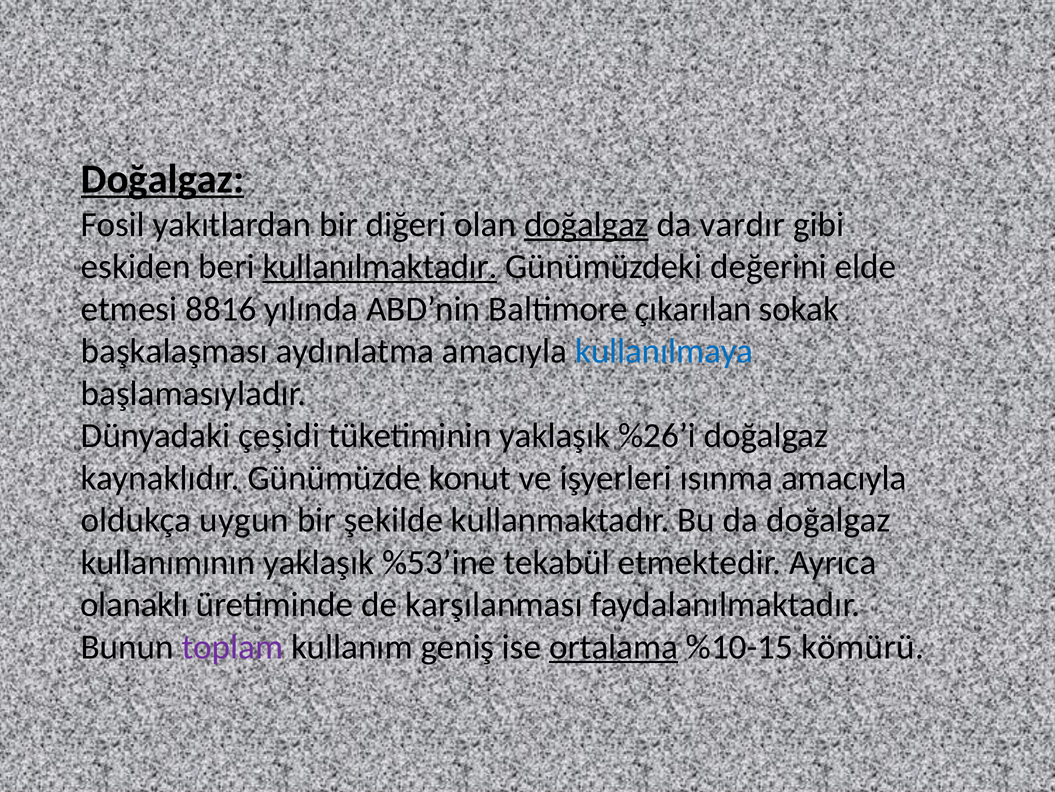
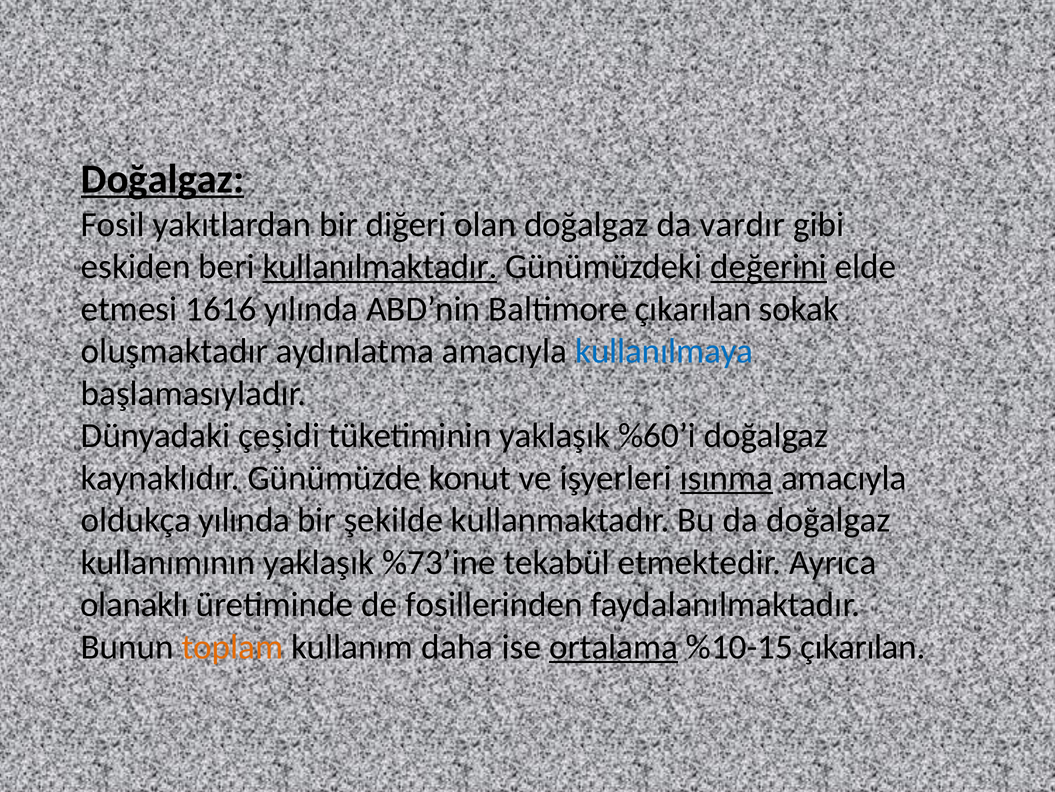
doğalgaz at (586, 224) underline: present -> none
değerini underline: none -> present
8816: 8816 -> 1616
başkalaşması: başkalaşması -> oluşmaktadır
%26’i: %26’i -> %60’i
ısınma underline: none -> present
oldukça uygun: uygun -> yılında
%53’ine: %53’ine -> %73’ine
karşılanması: karşılanması -> fosillerinden
toplam colour: purple -> orange
geniş: geniş -> daha
%10-15 kömürü: kömürü -> çıkarılan
